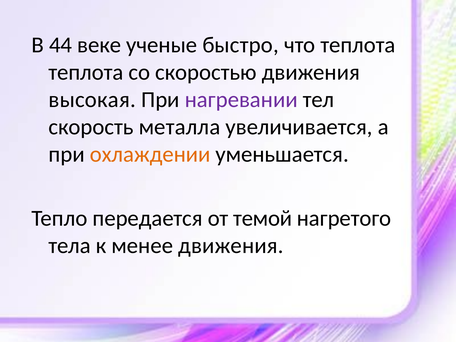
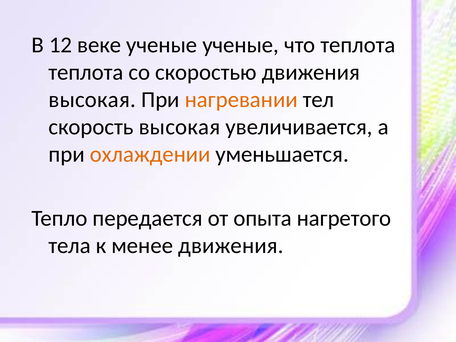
44: 44 -> 12
ученые быстро: быстро -> ученые
нагревании colour: purple -> orange
скорость металла: металла -> высокая
темой: темой -> опыта
